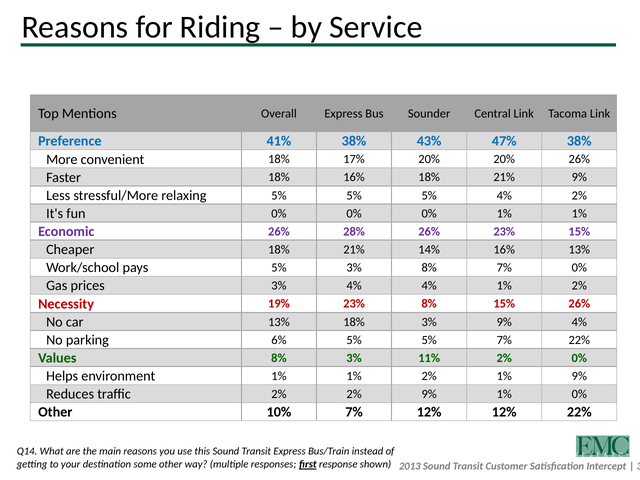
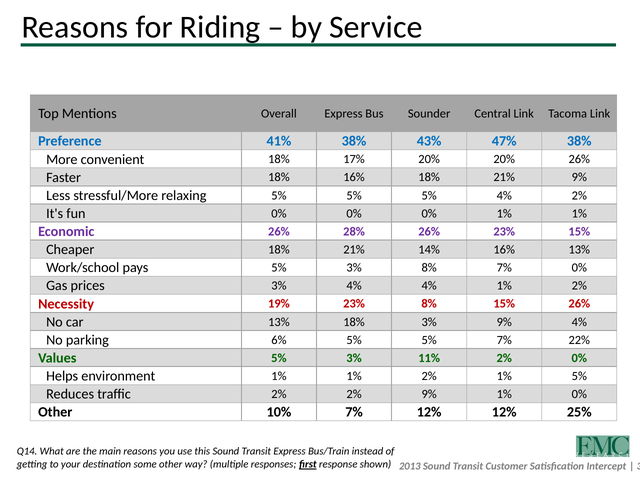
Values 8%: 8% -> 5%
1% 9%: 9% -> 5%
12% 22%: 22% -> 25%
